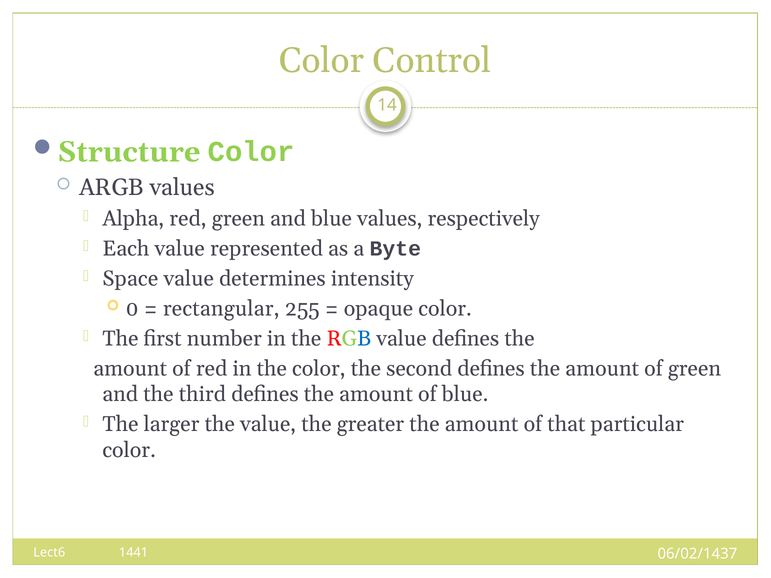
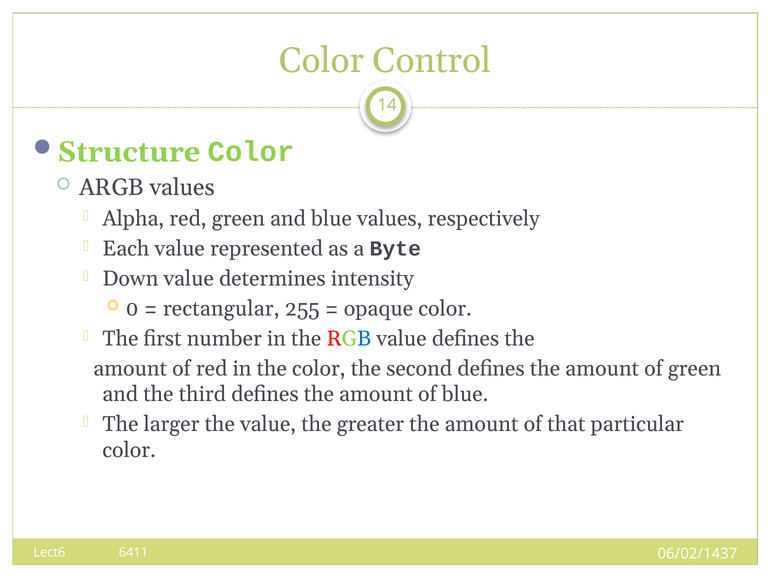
Space: Space -> Down
1441: 1441 -> 6411
